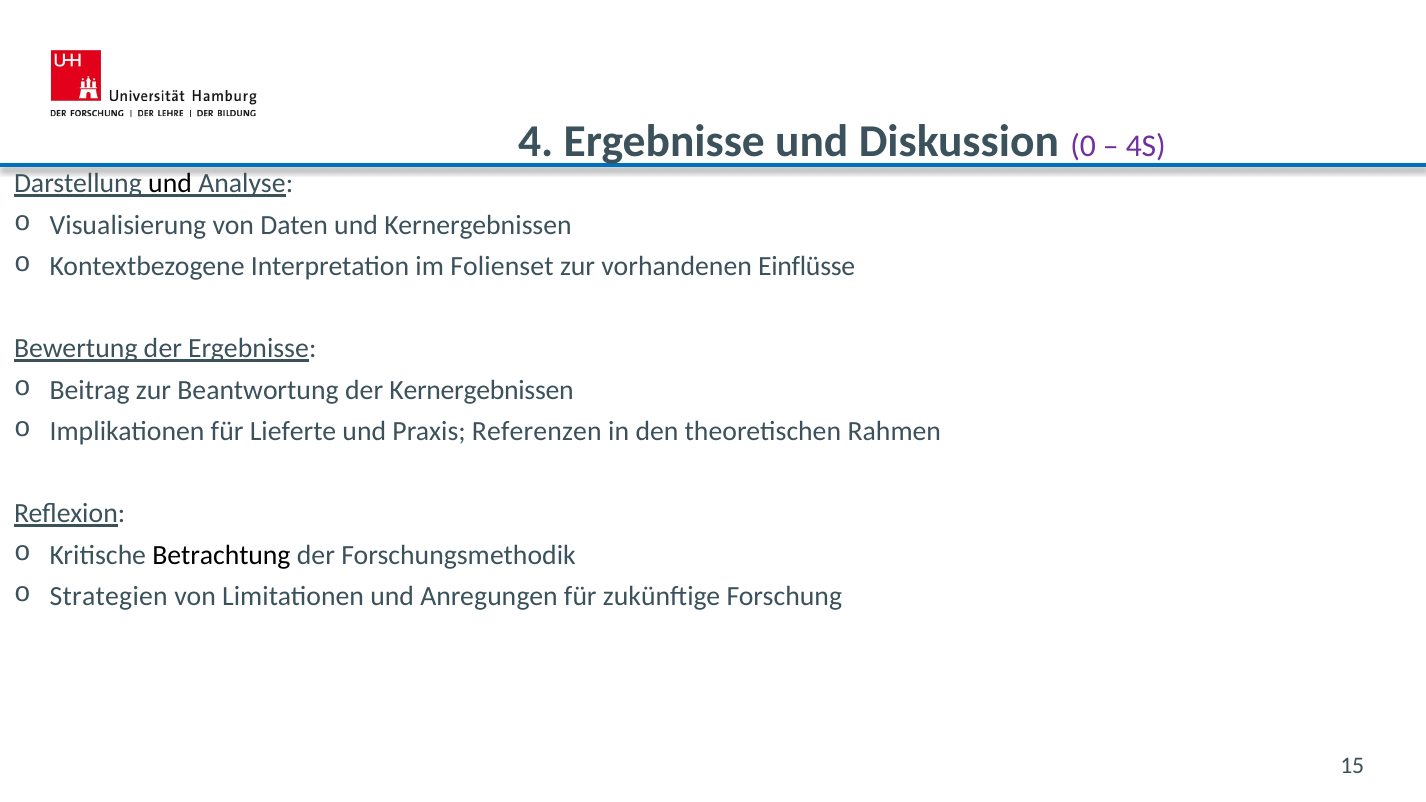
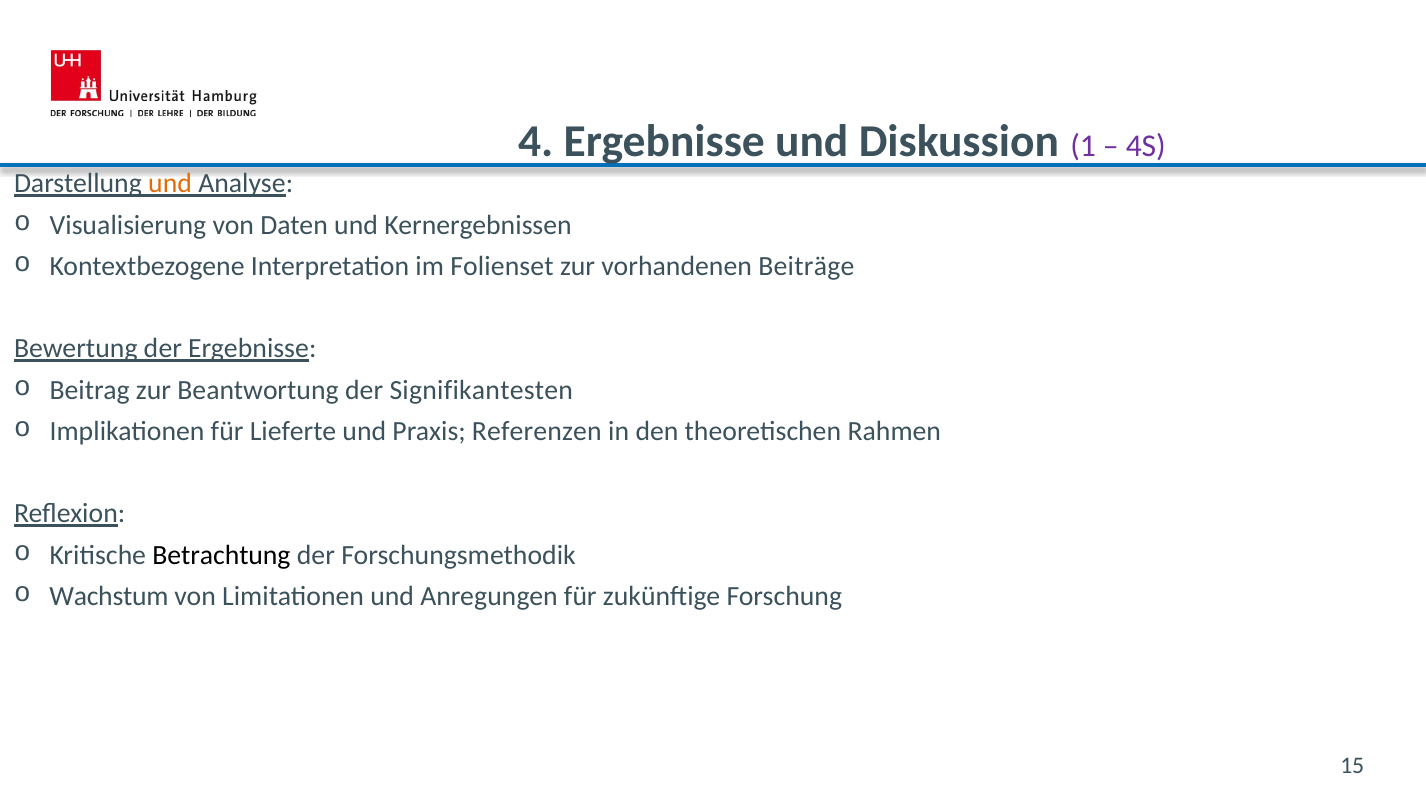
0: 0 -> 1
und at (170, 184) colour: black -> orange
Einflüsse: Einflüsse -> Beiträge
der Kernergebnissen: Kernergebnissen -> Signifikantesten
Strategien: Strategien -> Wachstum
